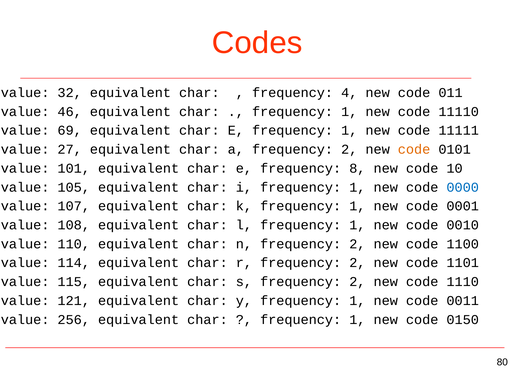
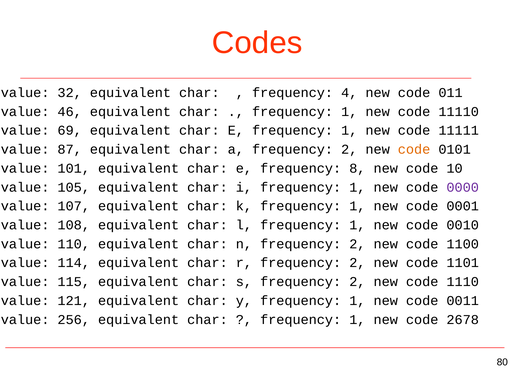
27: 27 -> 87
0000 colour: blue -> purple
0150: 0150 -> 2678
